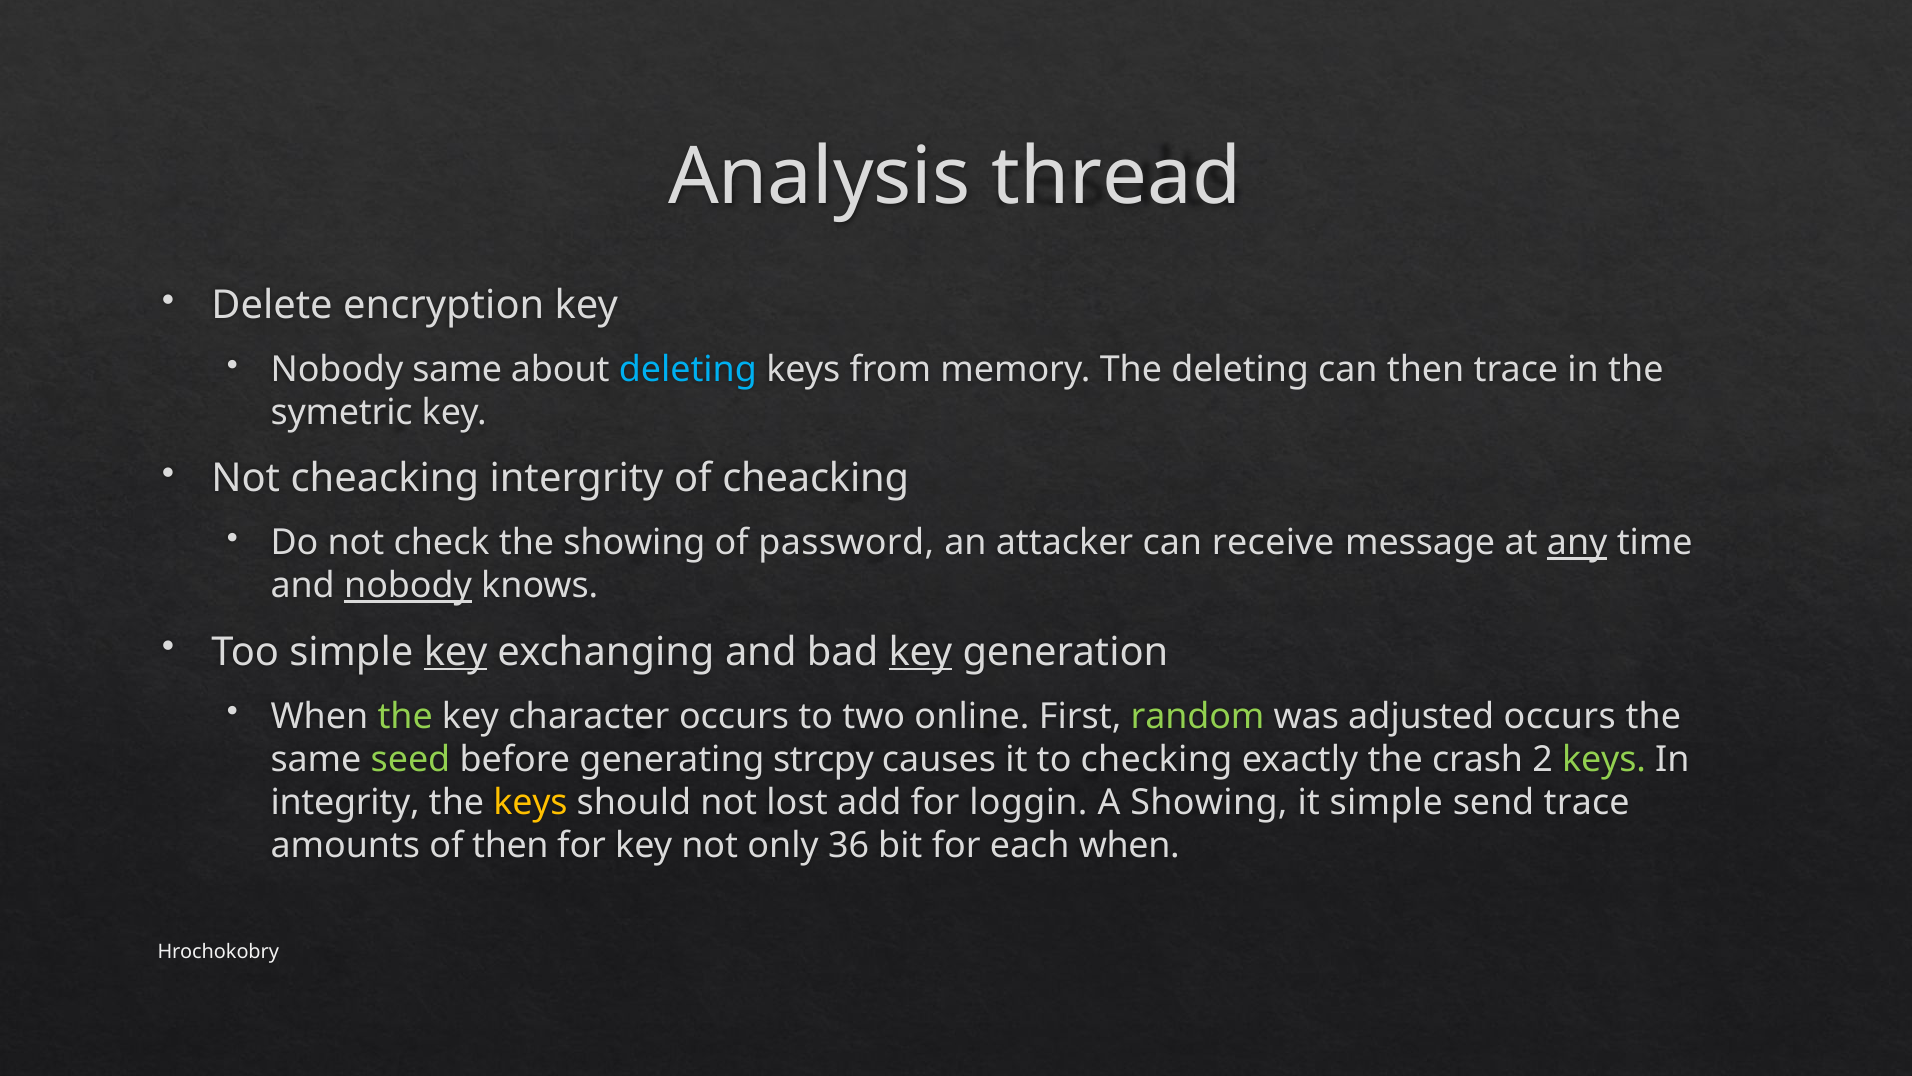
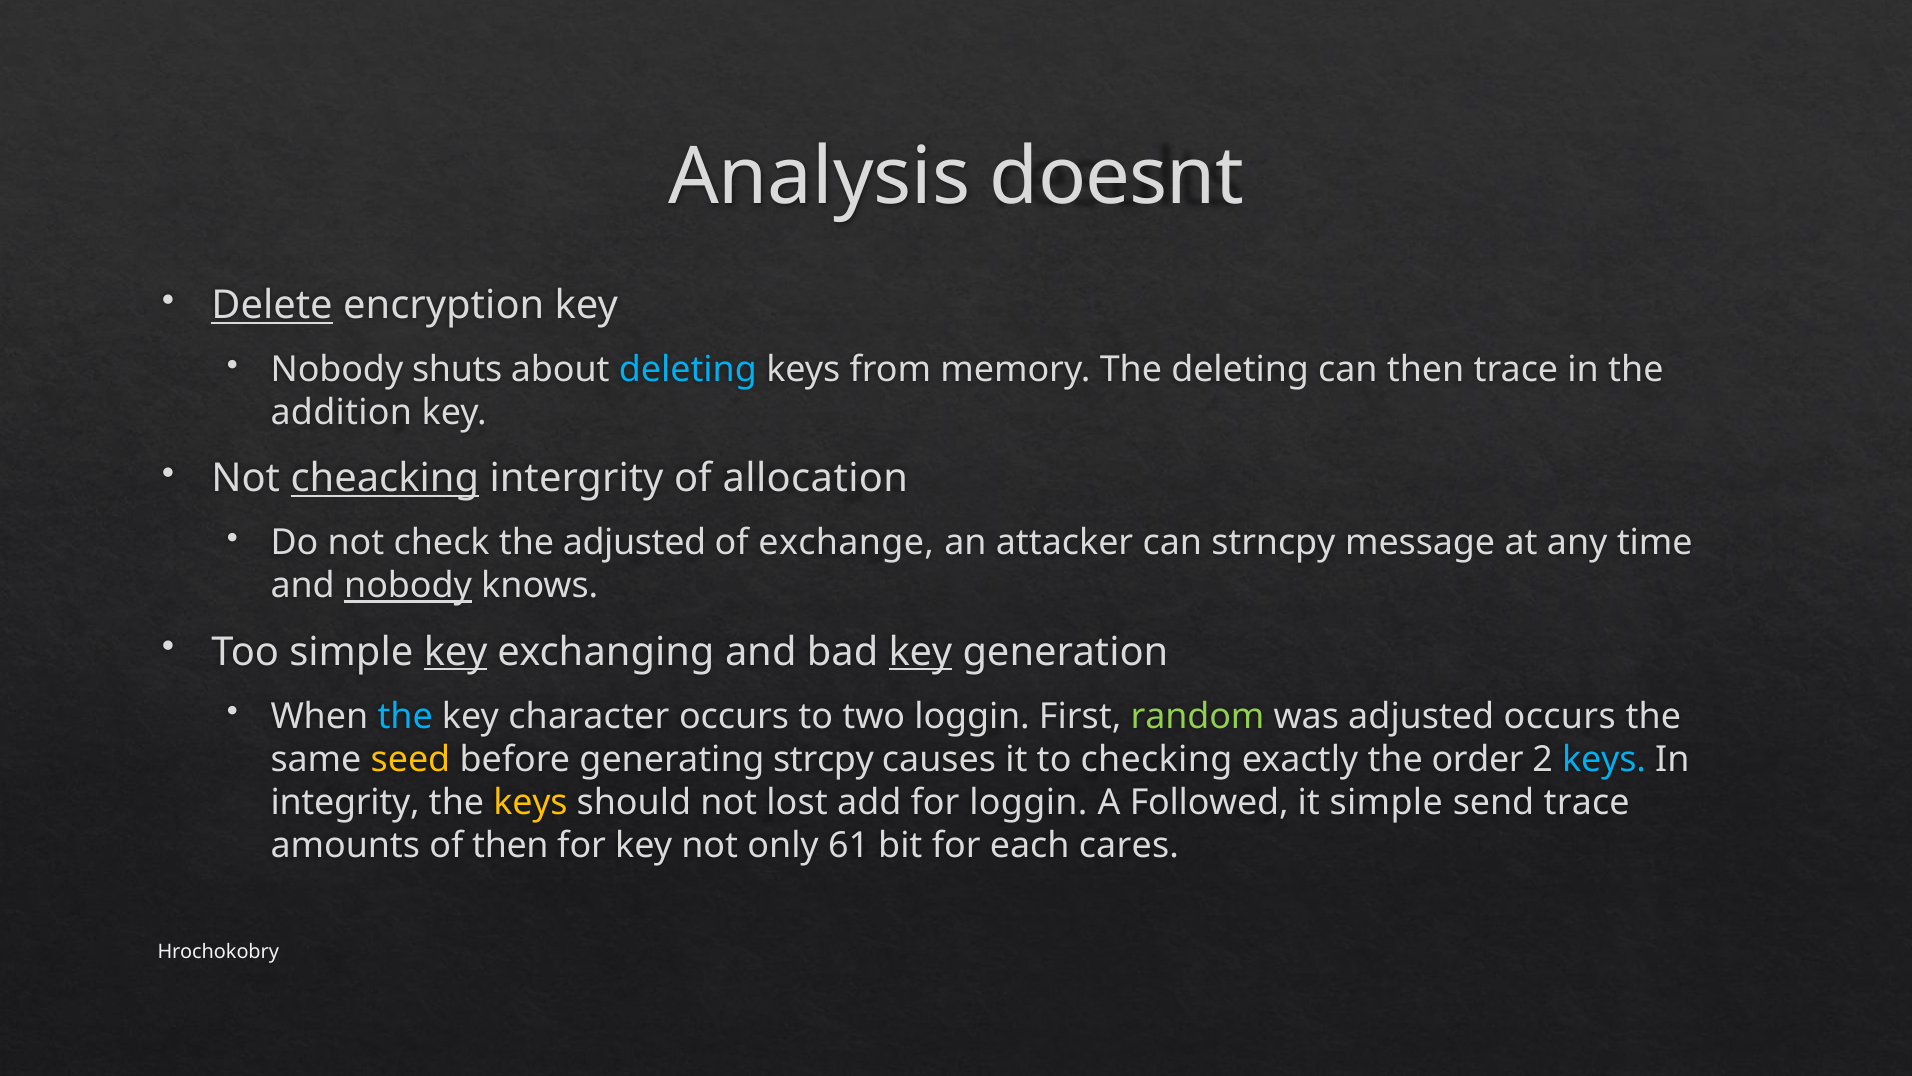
thread: thread -> doesnt
Delete underline: none -> present
Nobody same: same -> shuts
symetric: symetric -> addition
cheacking at (385, 479) underline: none -> present
of cheacking: cheacking -> allocation
the showing: showing -> adjusted
password: password -> exchange
receive: receive -> strncpy
any underline: present -> none
the at (405, 716) colour: light green -> light blue
two online: online -> loggin
seed colour: light green -> yellow
crash: crash -> order
keys at (1604, 759) colour: light green -> light blue
A Showing: Showing -> Followed
36: 36 -> 61
each when: when -> cares
